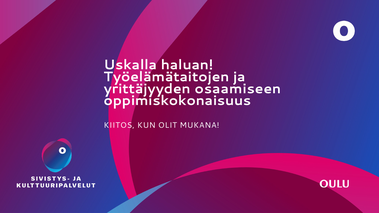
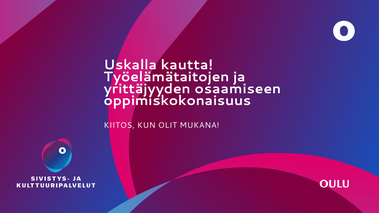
haluan: haluan -> kautta
